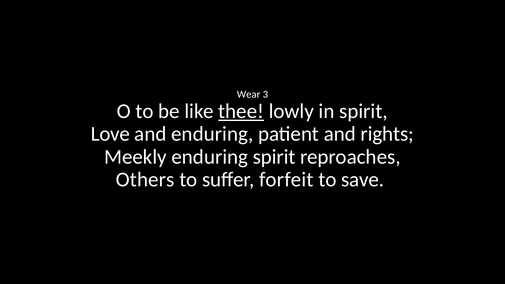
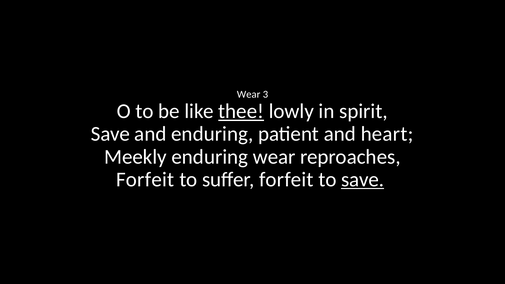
Love at (110, 134): Love -> Save
rights: rights -> heart
enduring spirit: spirit -> wear
Others at (145, 180): Others -> Forfeit
save at (363, 180) underline: none -> present
